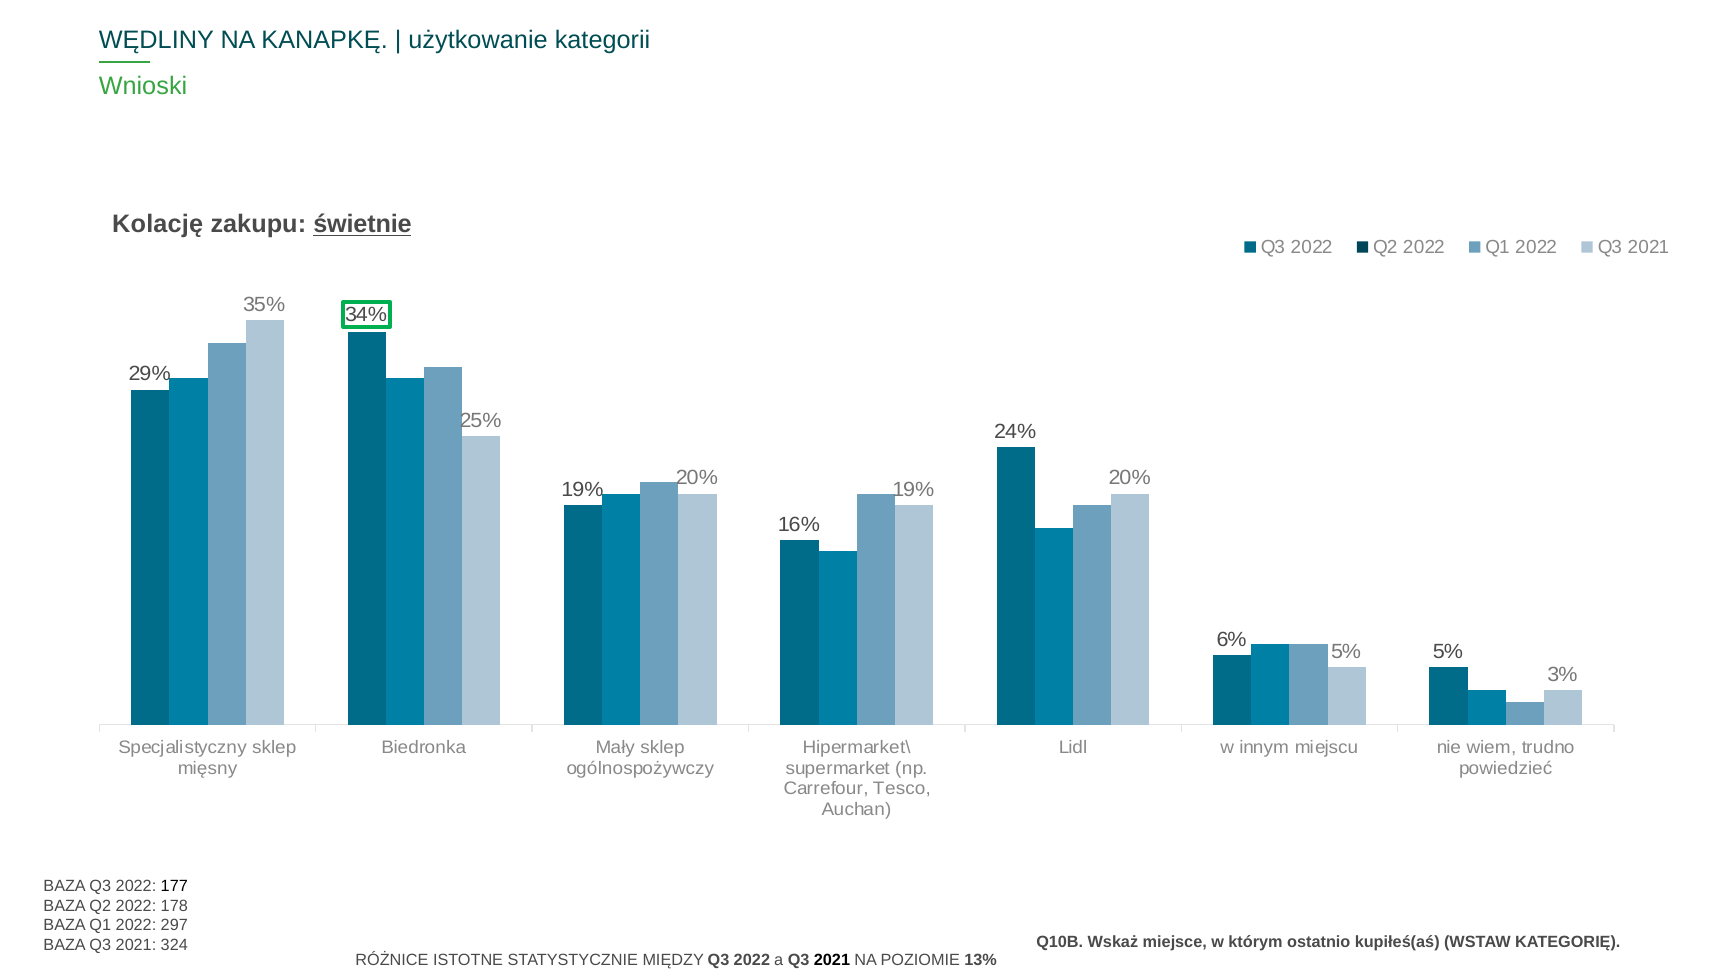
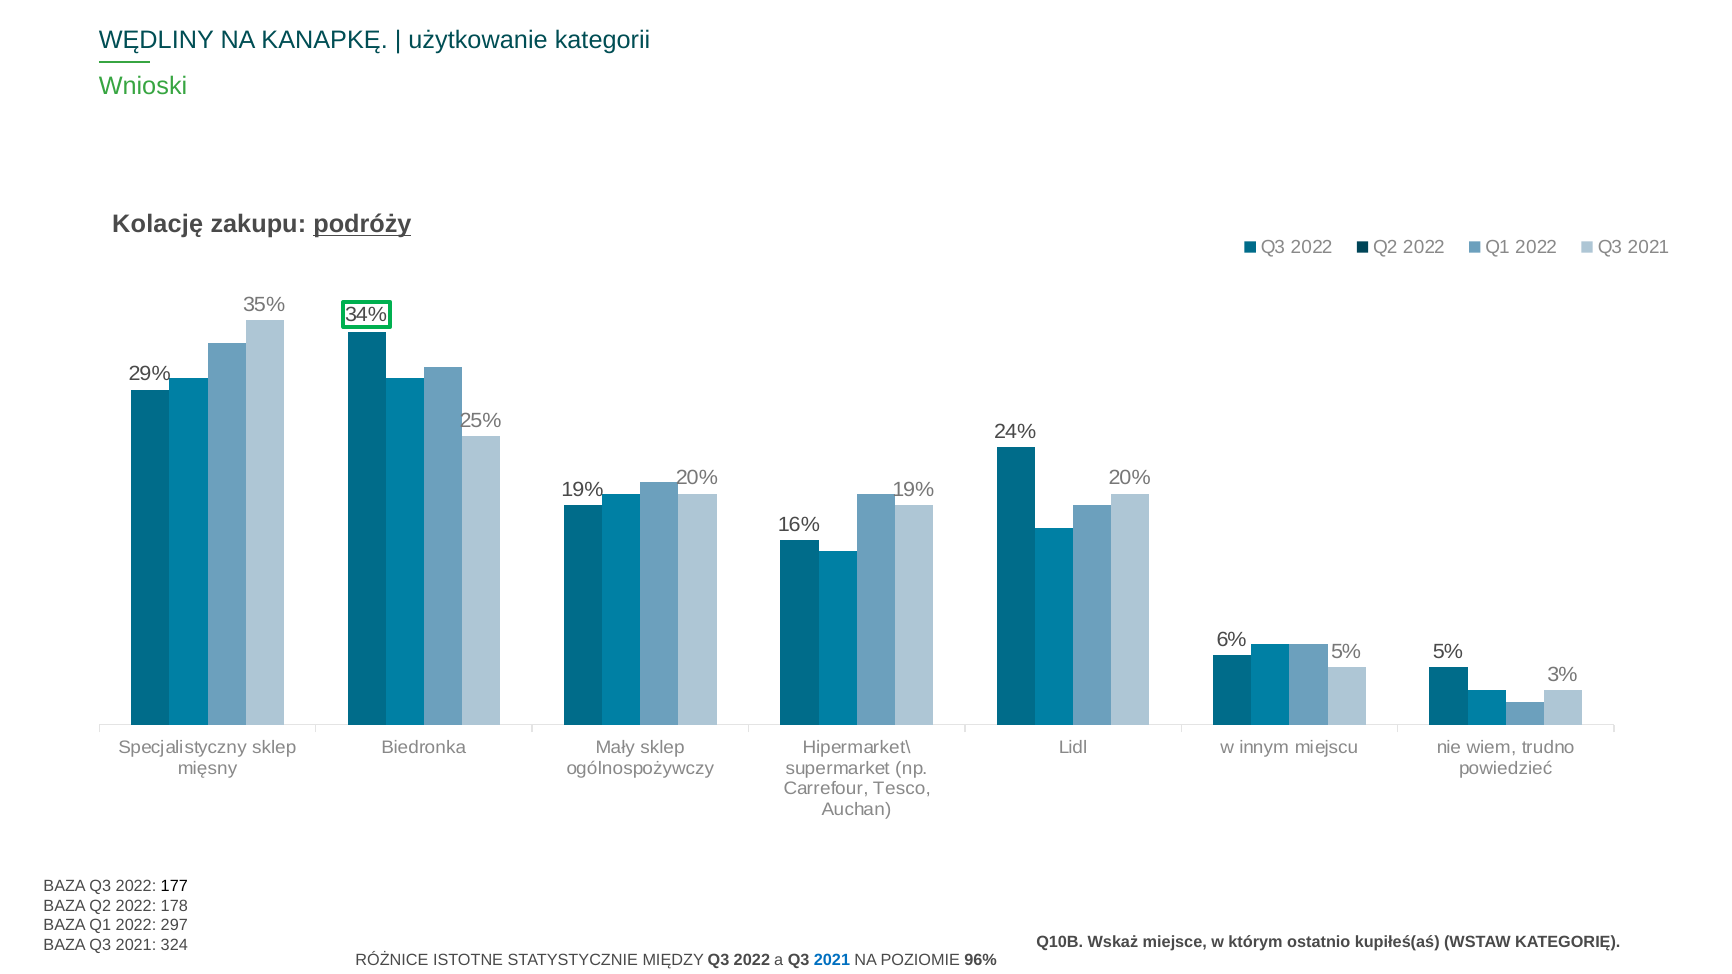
świetnie: świetnie -> podróży
2021 at (832, 960) colour: black -> blue
13%: 13% -> 96%
